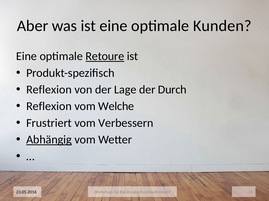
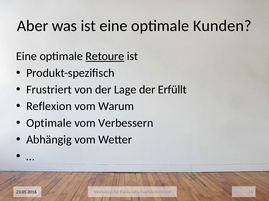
Reflexion at (49, 90): Reflexion -> Frustriert
Durch: Durch -> Erfüllt
Welche: Welche -> Warum
Frustriert at (49, 123): Frustriert -> Optimale
Abhängig underline: present -> none
